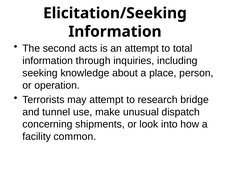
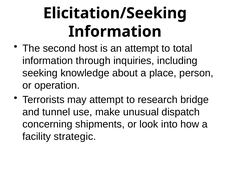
acts: acts -> host
common: common -> strategic
